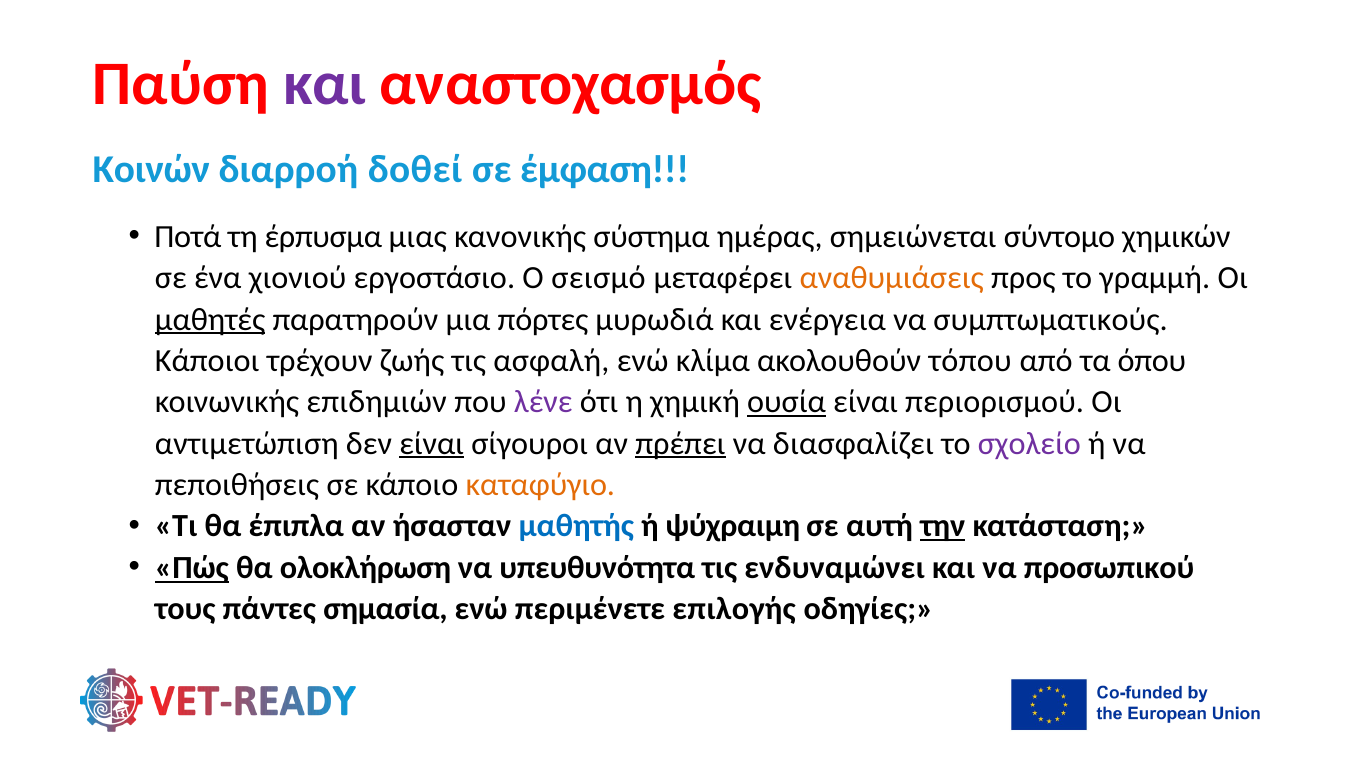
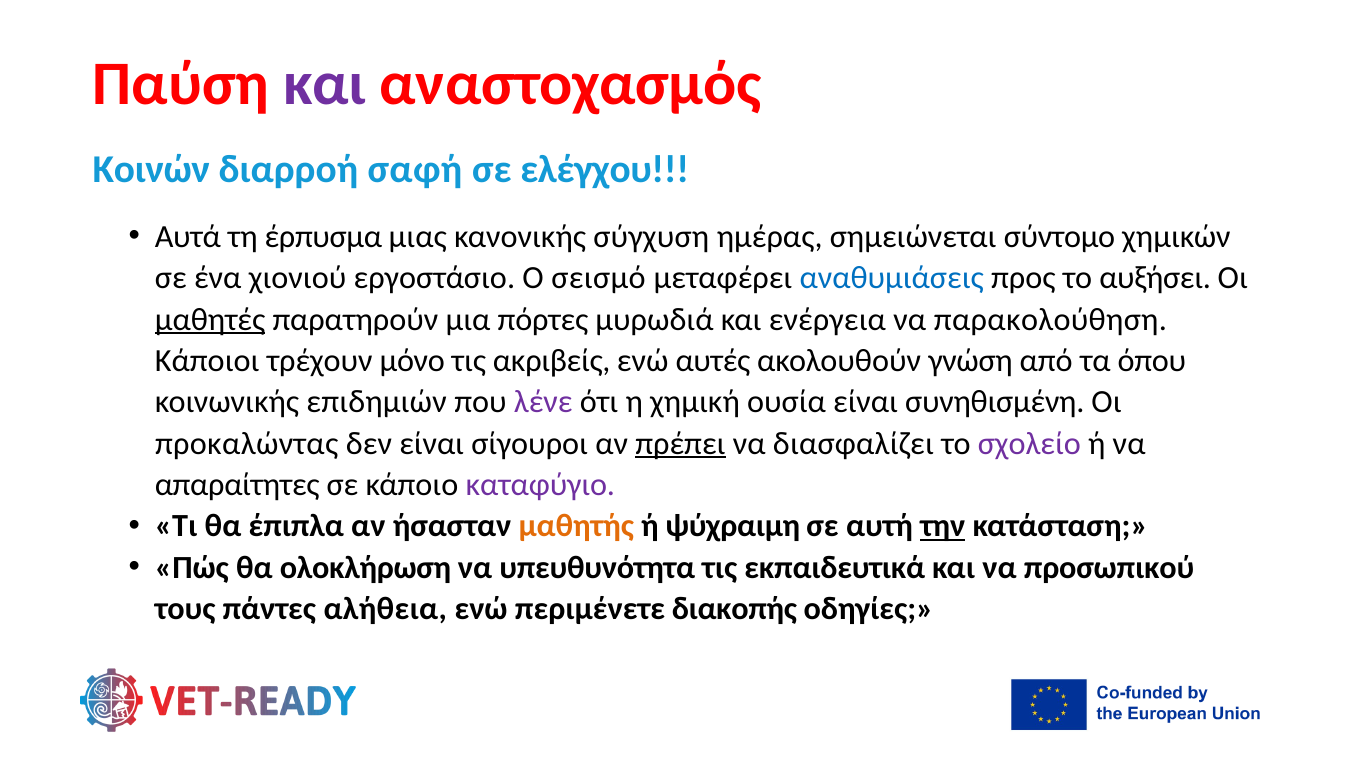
δοθεί: δοθεί -> σαφή
έμφαση: έμφαση -> ελέγχου
Ποτά: Ποτά -> Αυτά
σύστημα: σύστημα -> σύγχυση
αναθυμιάσεις colour: orange -> blue
γραμμή: γραμμή -> αυξήσει
συμπτωματικούς: συμπτωματικούς -> παρακολούθηση
ζωής: ζωής -> μόνο
ασφαλή: ασφαλή -> ακριβείς
κλίμα: κλίμα -> αυτές
τόπου: τόπου -> γνώση
ουσία underline: present -> none
περιορισμού: περιορισμού -> συνηθισμένη
αντιμετώπιση: αντιμετώπιση -> προκαλώντας
είναι at (432, 444) underline: present -> none
πεποιθήσεις: πεποιθήσεις -> απαραίτητες
καταφύγιο colour: orange -> purple
μαθητής colour: blue -> orange
Πώς underline: present -> none
ενδυναμώνει: ενδυναμώνει -> εκπαιδευτικά
σημασία: σημασία -> αλήθεια
επιλογής: επιλογής -> διακοπής
